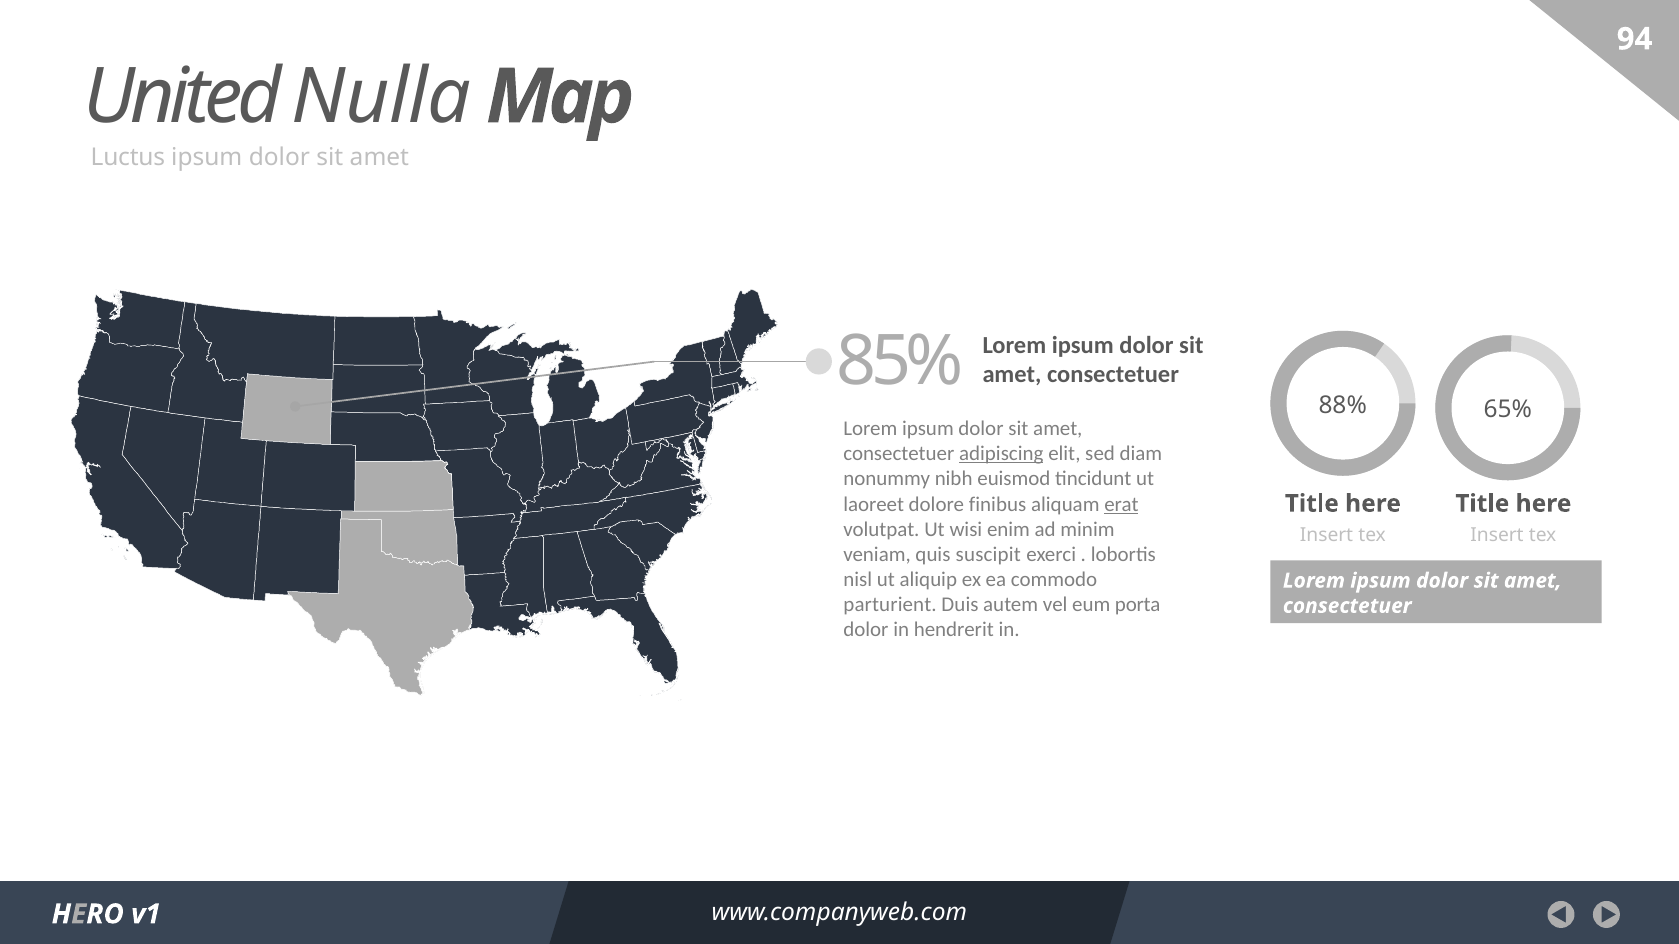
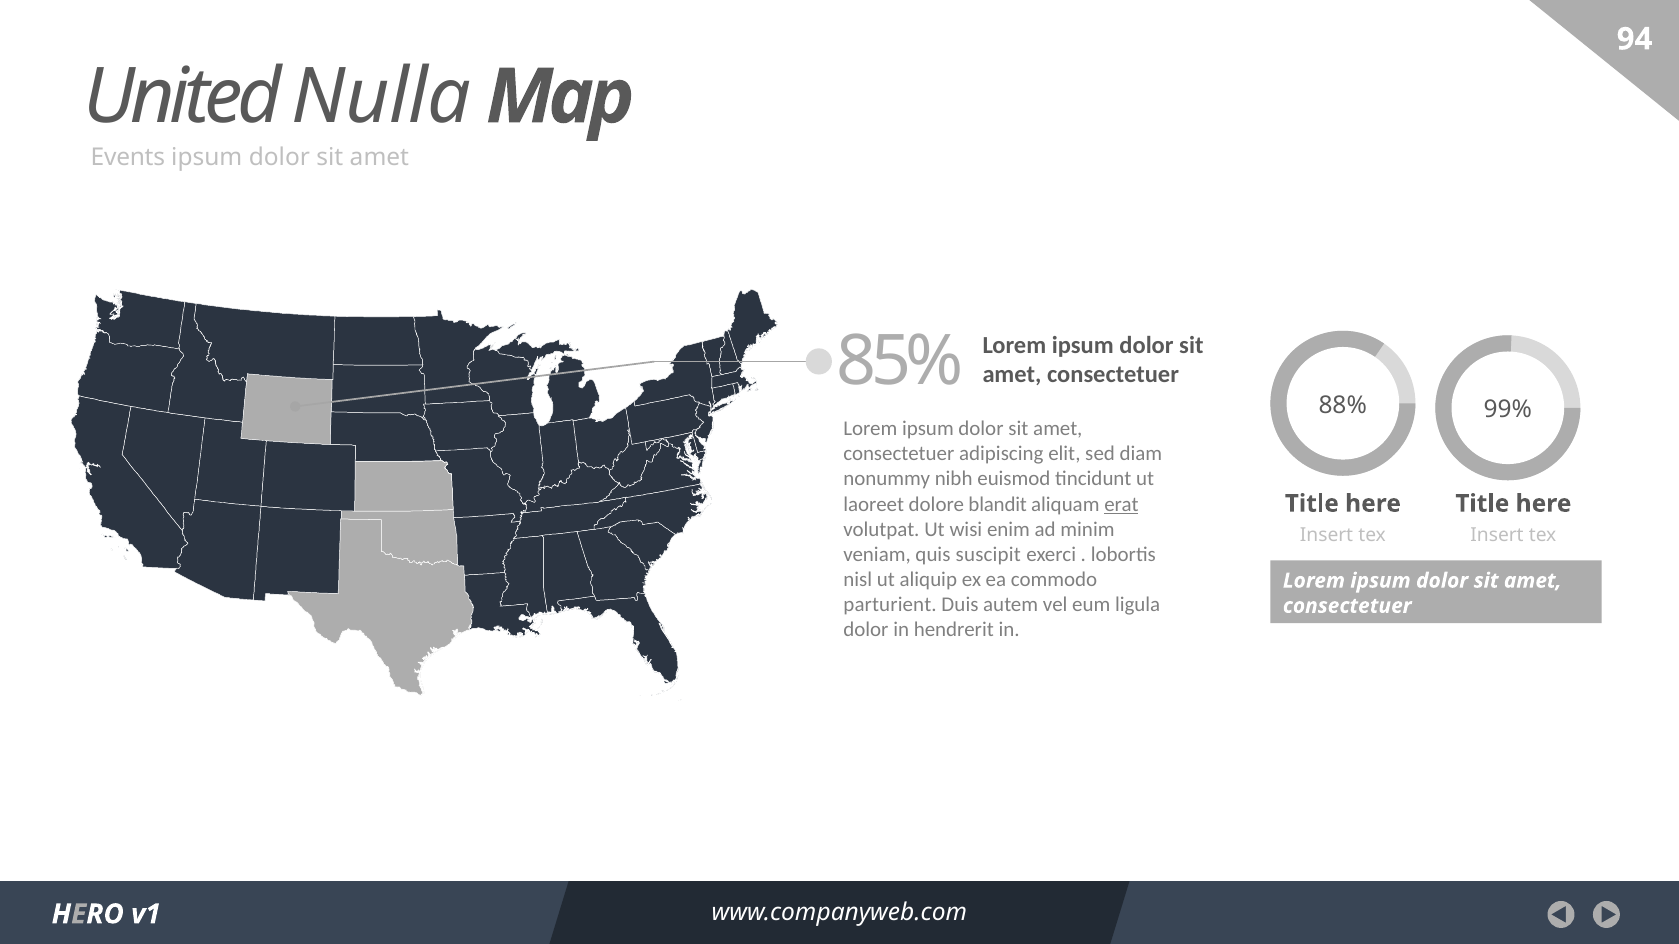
Luctus: Luctus -> Events
65%: 65% -> 99%
adipiscing underline: present -> none
finibus: finibus -> blandit
porta: porta -> ligula
